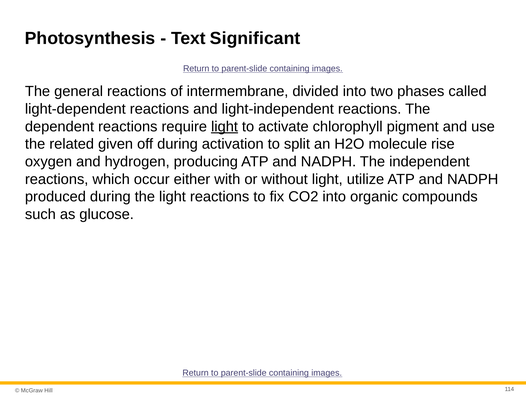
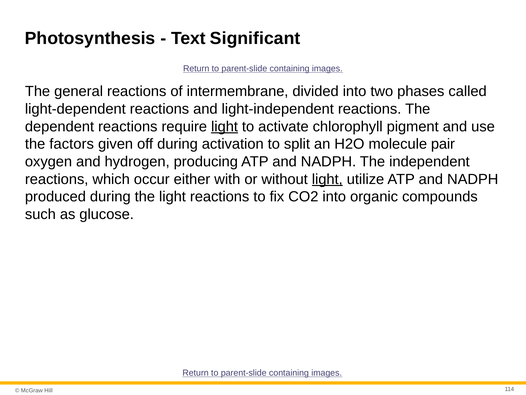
related: related -> factors
rise: rise -> pair
light at (327, 179) underline: none -> present
